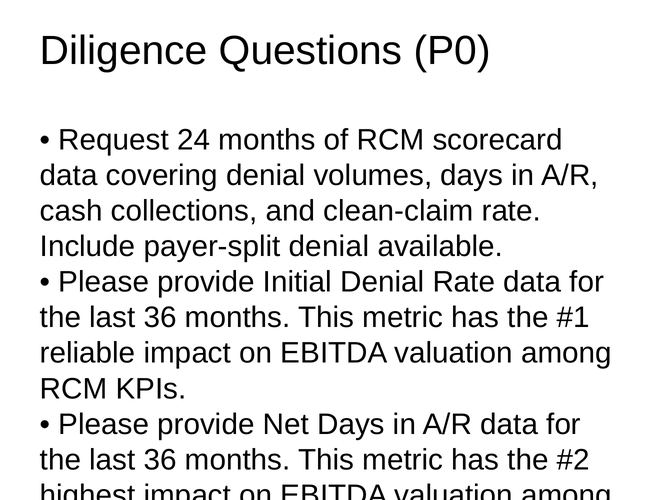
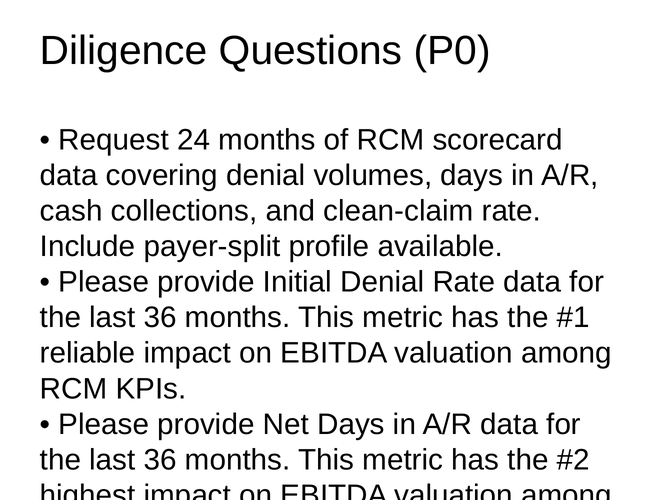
payer-split denial: denial -> profile
